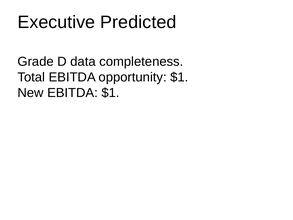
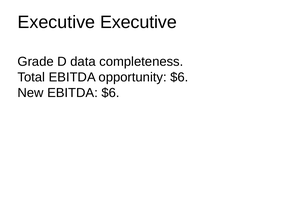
Executive Predicted: Predicted -> Executive
opportunity $1: $1 -> $6
EBITDA $1: $1 -> $6
